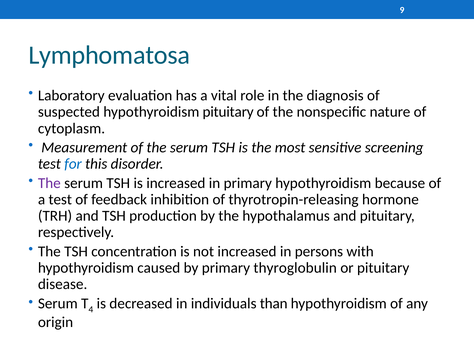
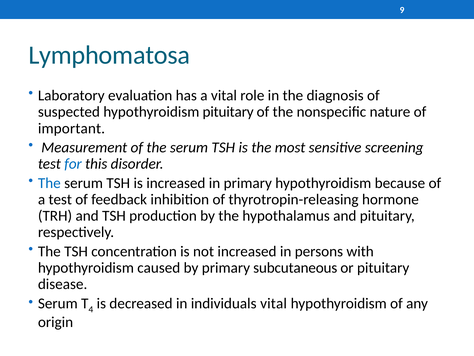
cytoplasm: cytoplasm -> important
The at (49, 183) colour: purple -> blue
thyroglobulin: thyroglobulin -> subcutaneous
individuals than: than -> vital
